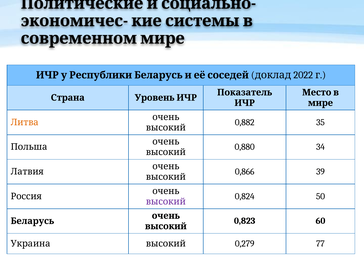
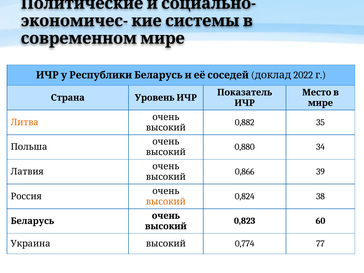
50: 50 -> 38
высокий at (166, 202) colour: purple -> orange
0,279: 0,279 -> 0,774
